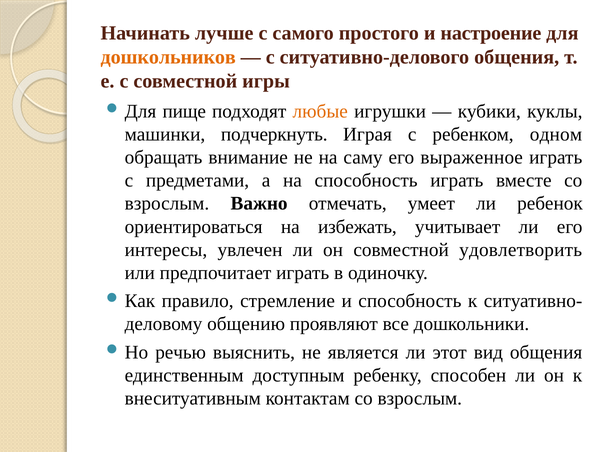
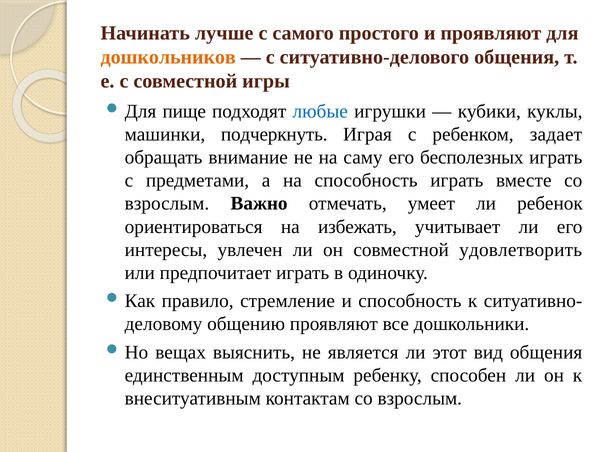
и настроение: настроение -> проявляют
любые colour: orange -> blue
одном: одном -> задает
выраженное: выраженное -> бесполезных
речью: речью -> вещах
